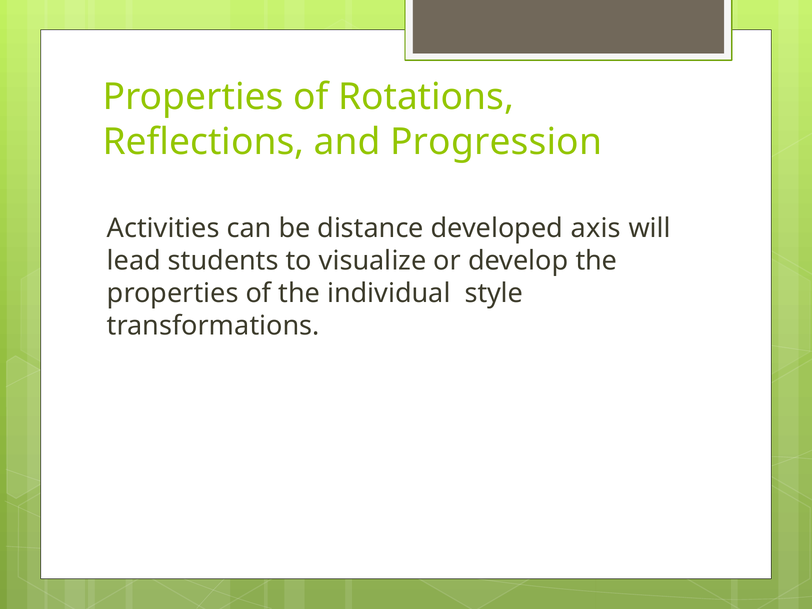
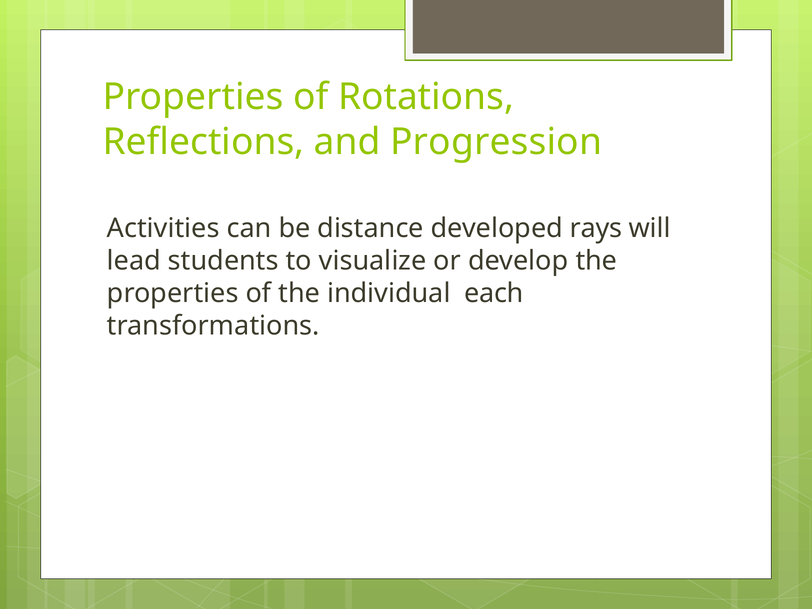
axis: axis -> rays
style: style -> each
